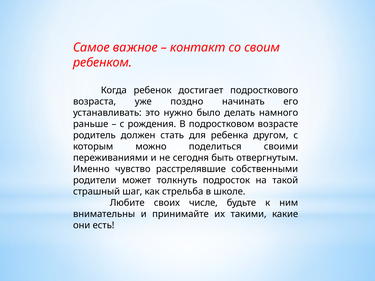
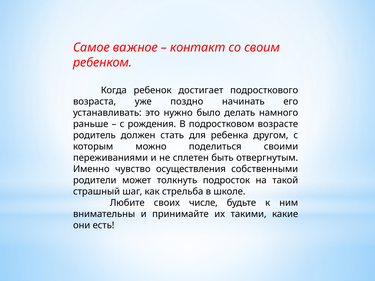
сегодня: сегодня -> сплетен
расстрелявшие: расстрелявшие -> осуществления
